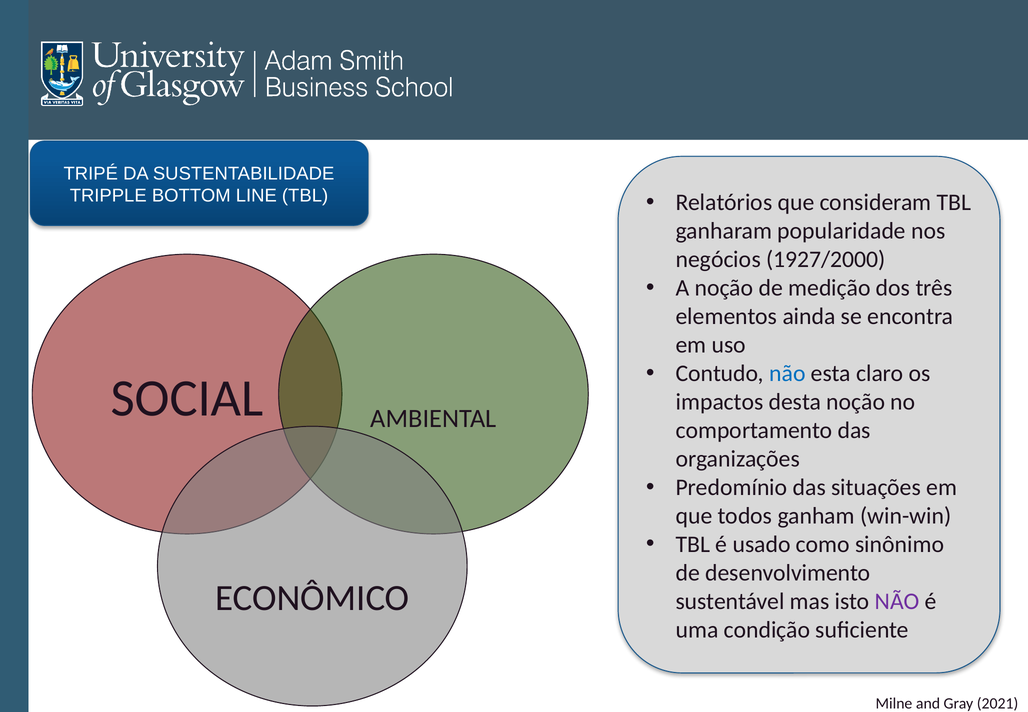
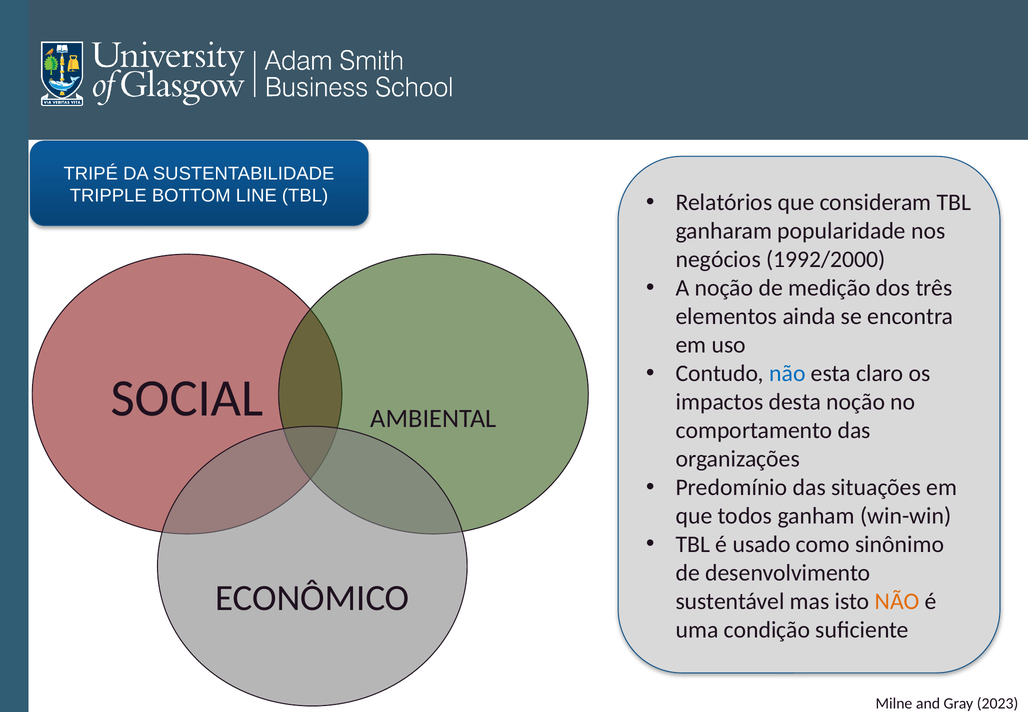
1927/2000: 1927/2000 -> 1992/2000
NÃO at (897, 601) colour: purple -> orange
2021: 2021 -> 2023
